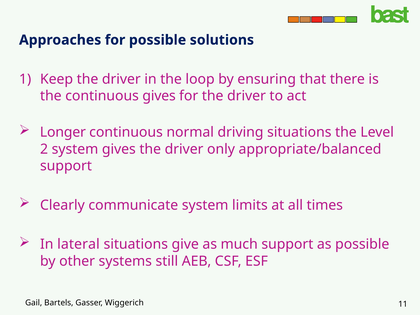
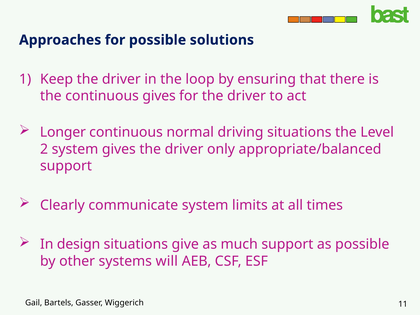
lateral: lateral -> design
still: still -> will
